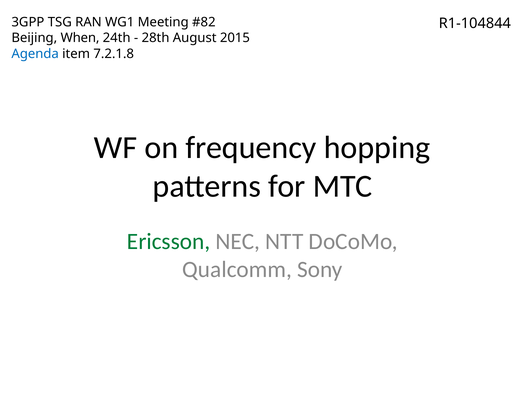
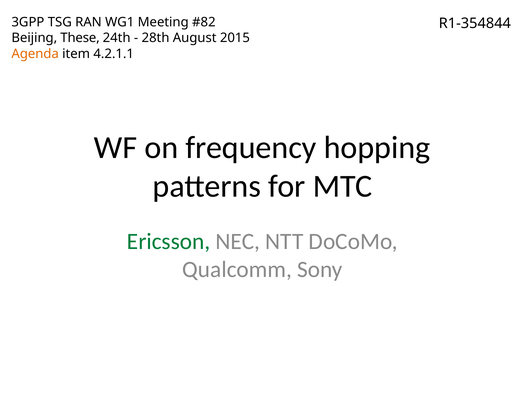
R1-104844: R1-104844 -> R1-354844
When: When -> These
Agenda colour: blue -> orange
7.2.1.8: 7.2.1.8 -> 4.2.1.1
